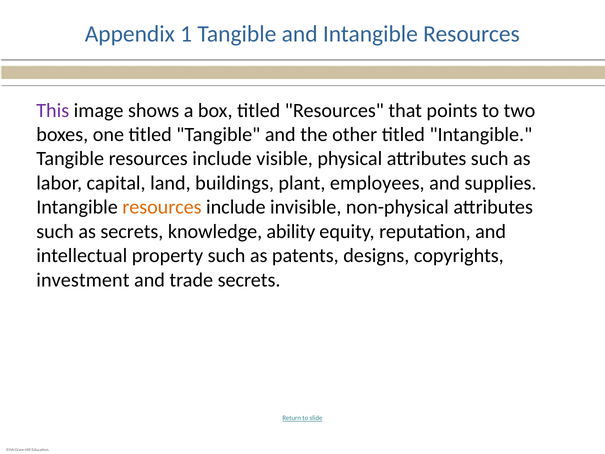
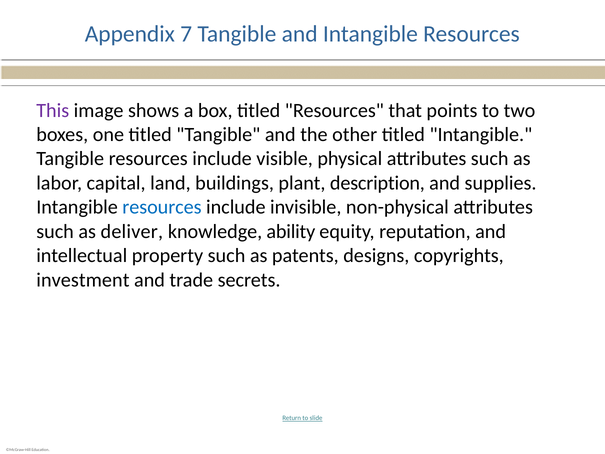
1: 1 -> 7
employees: employees -> description
resources at (162, 207) colour: orange -> blue
as secrets: secrets -> deliver
